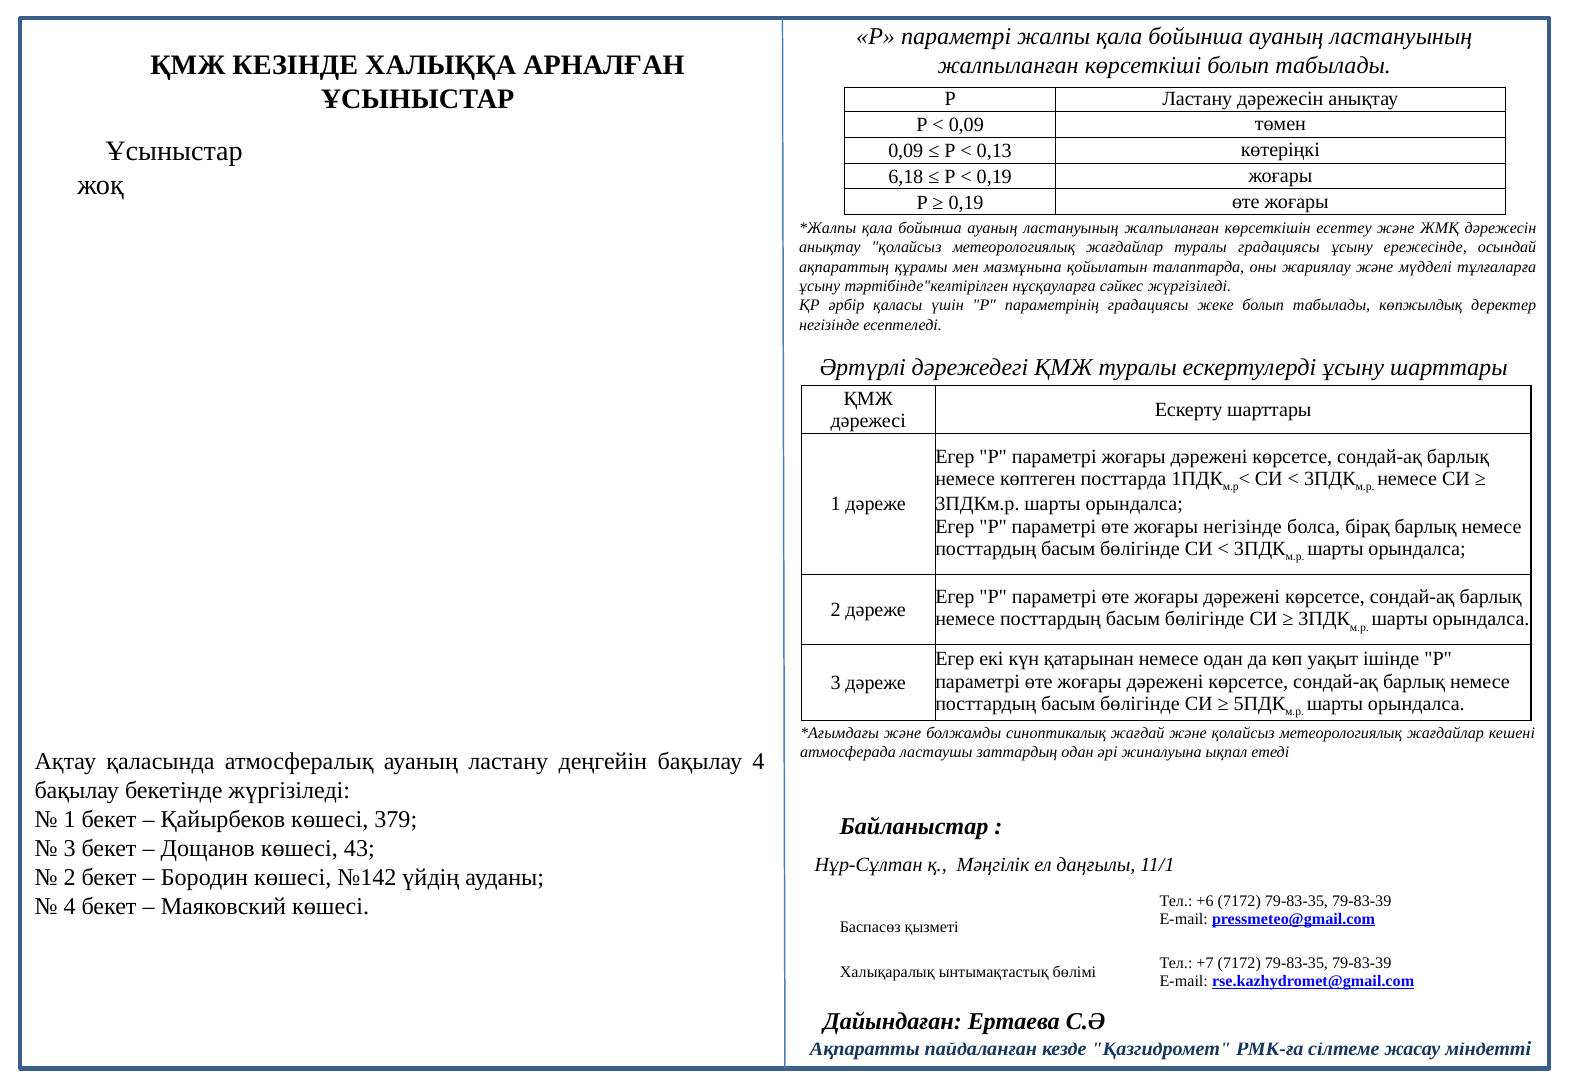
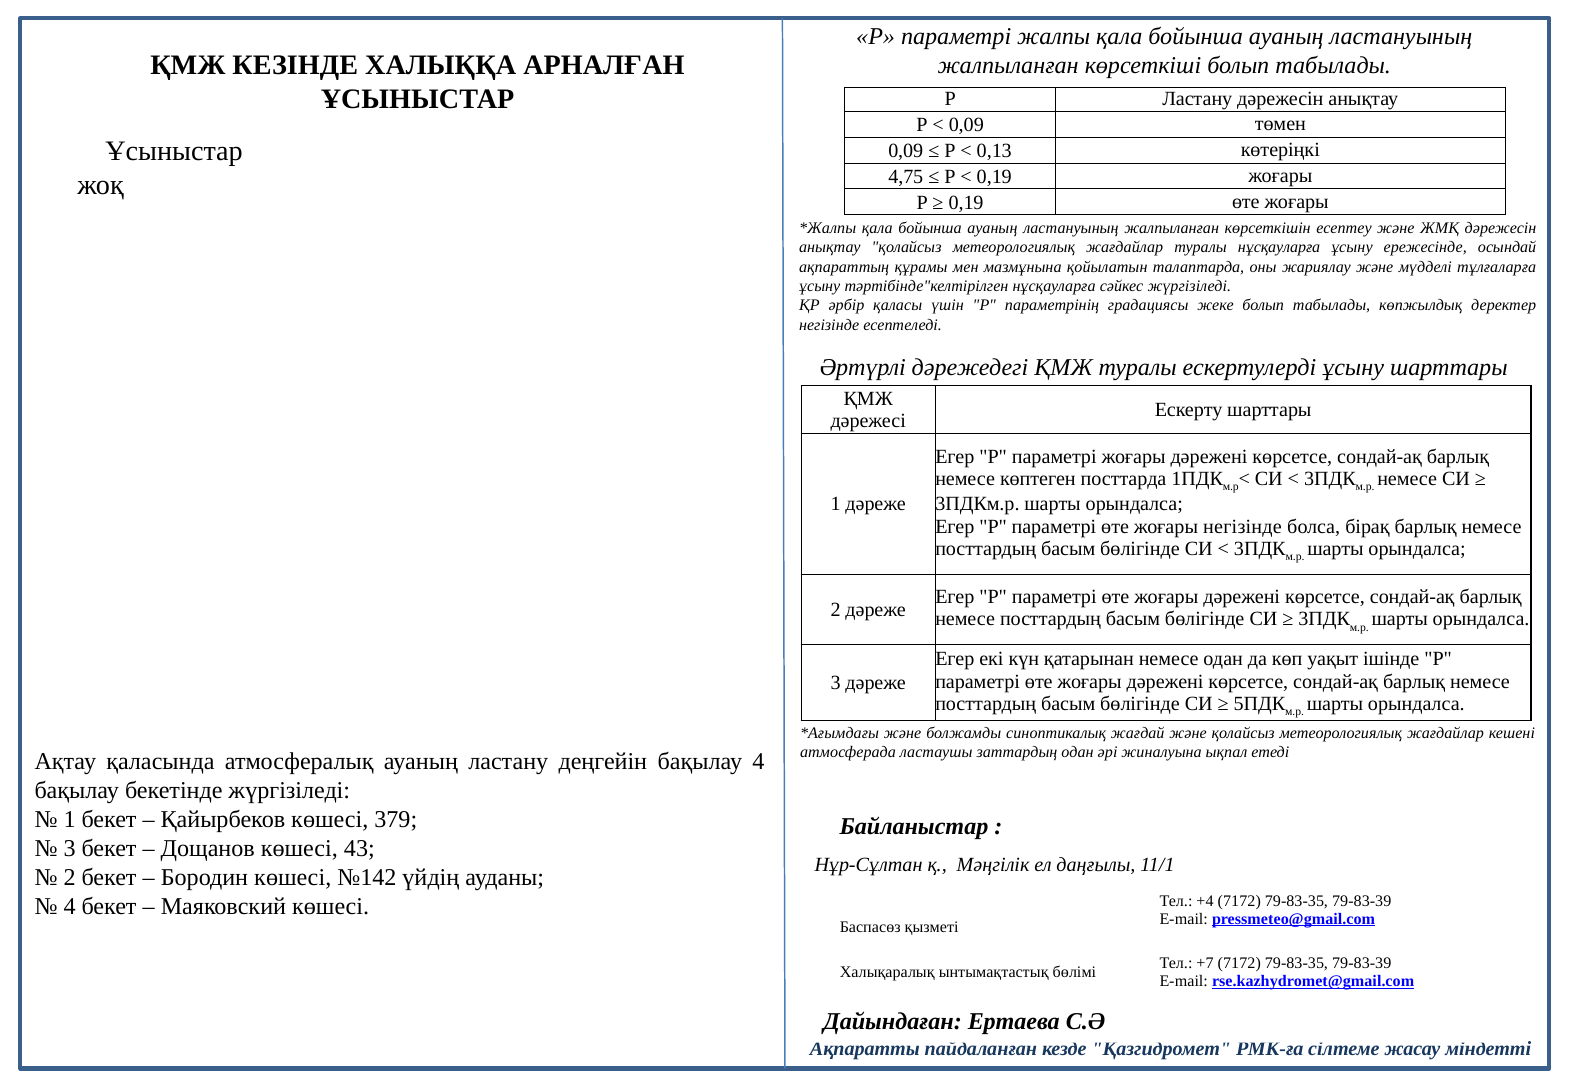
6,18: 6,18 -> 4,75
туралы градациясы: градациясы -> нұсқауларға
+6: +6 -> +4
